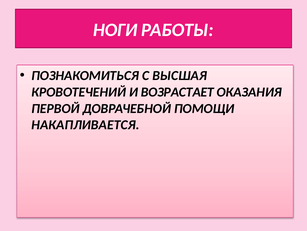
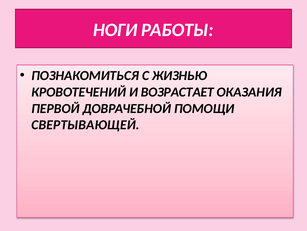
ВЫСШАЯ: ВЫСШАЯ -> ЖИЗНЬЮ
НАКАПЛИВАЕТСЯ: НАКАПЛИВАЕТСЯ -> СВЕРТЫВАЮЩЕЙ
